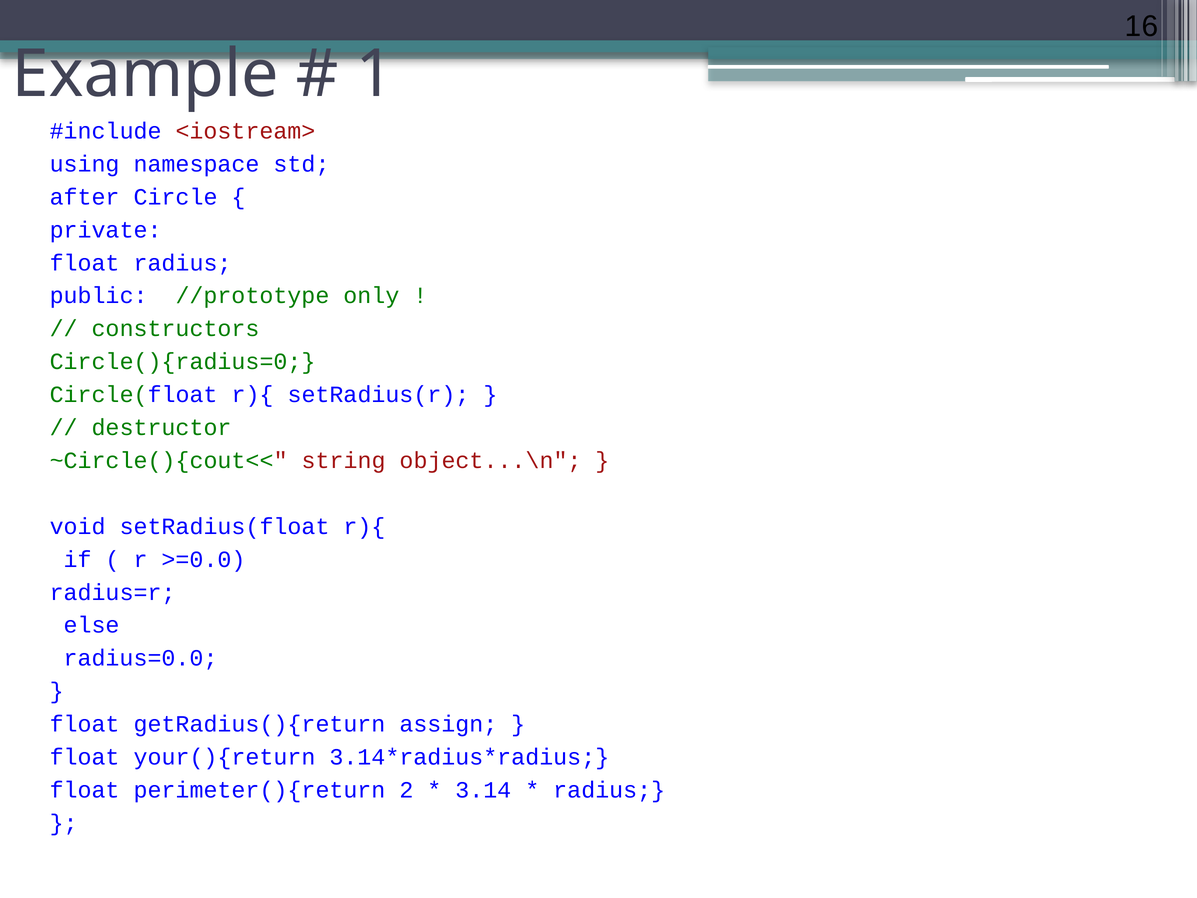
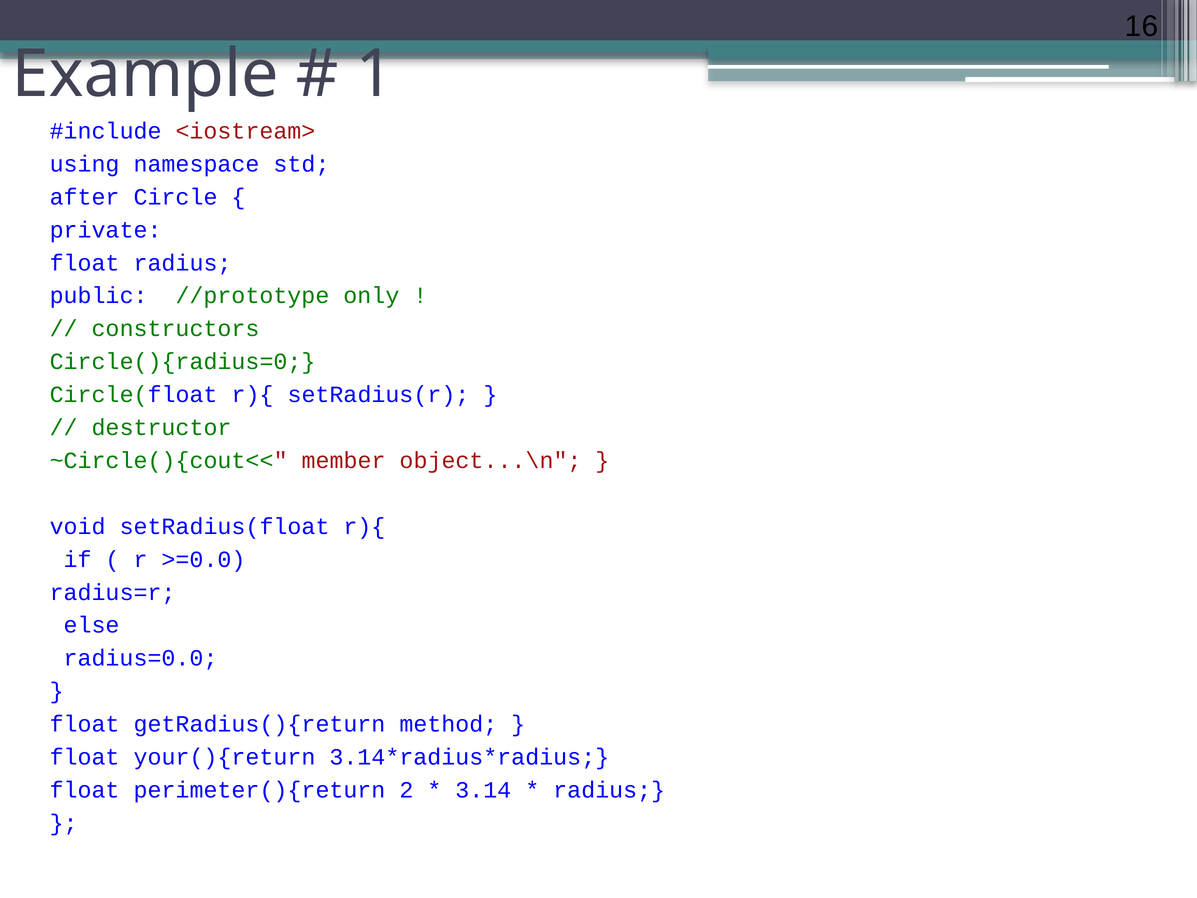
string: string -> member
assign: assign -> method
